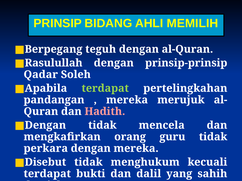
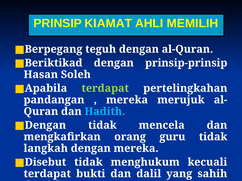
BIDANG: BIDANG -> KIAMAT
Rasulullah: Rasulullah -> Beriktikad
Qadar: Qadar -> Hasan
Hadith colour: pink -> light blue
perkara: perkara -> langkah
